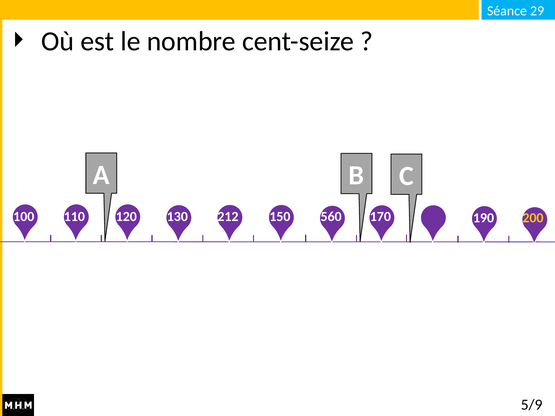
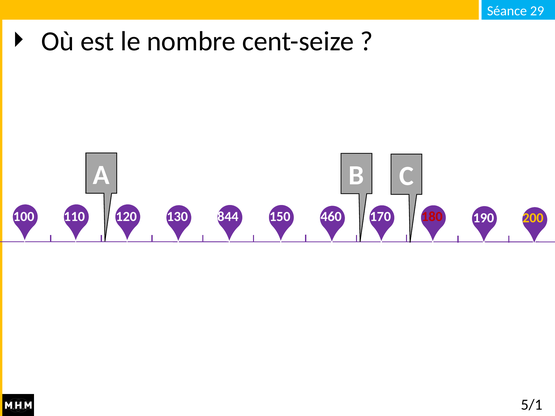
212: 212 -> 844
560: 560 -> 460
180 colour: purple -> red
5/9: 5/9 -> 5/1
